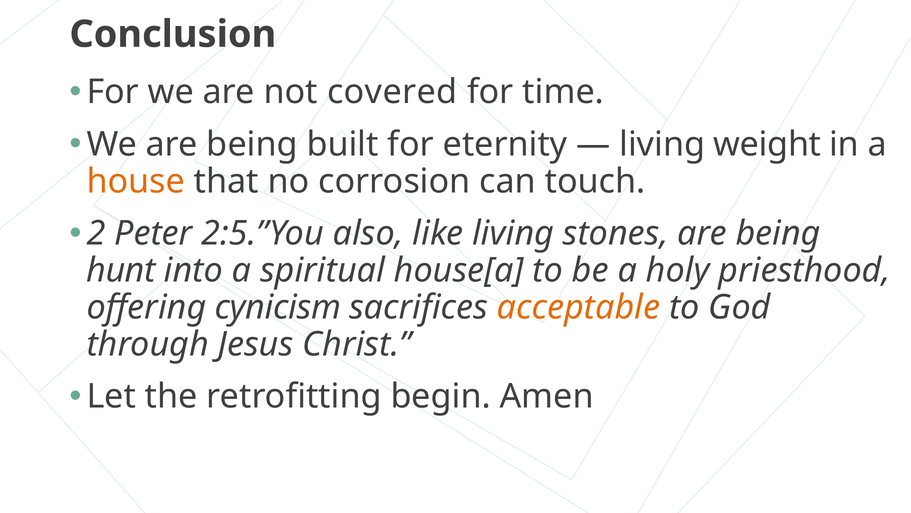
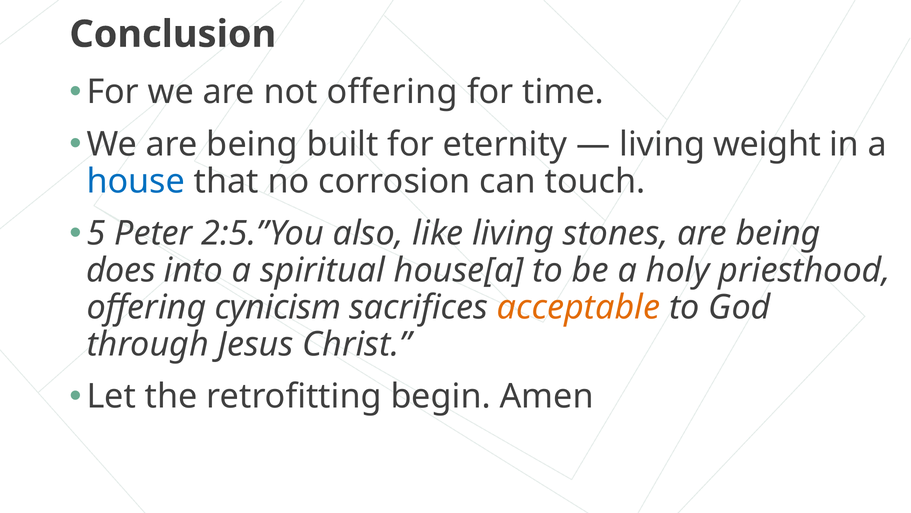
not covered: covered -> offering
house colour: orange -> blue
2: 2 -> 5
hunt: hunt -> does
